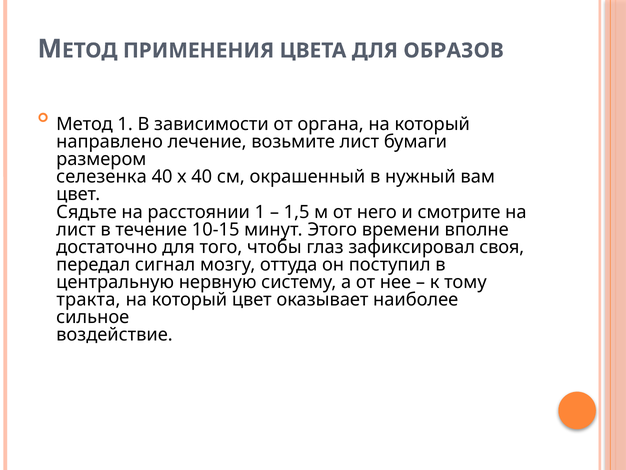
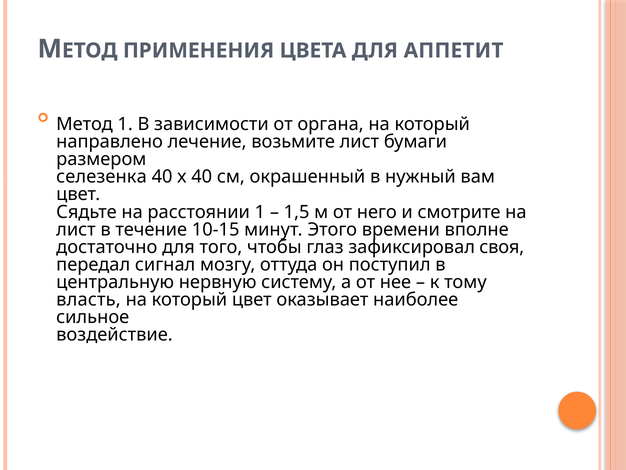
ОБРАЗОВ: ОБРАЗОВ -> АППЕТИТ
тракта: тракта -> власть
